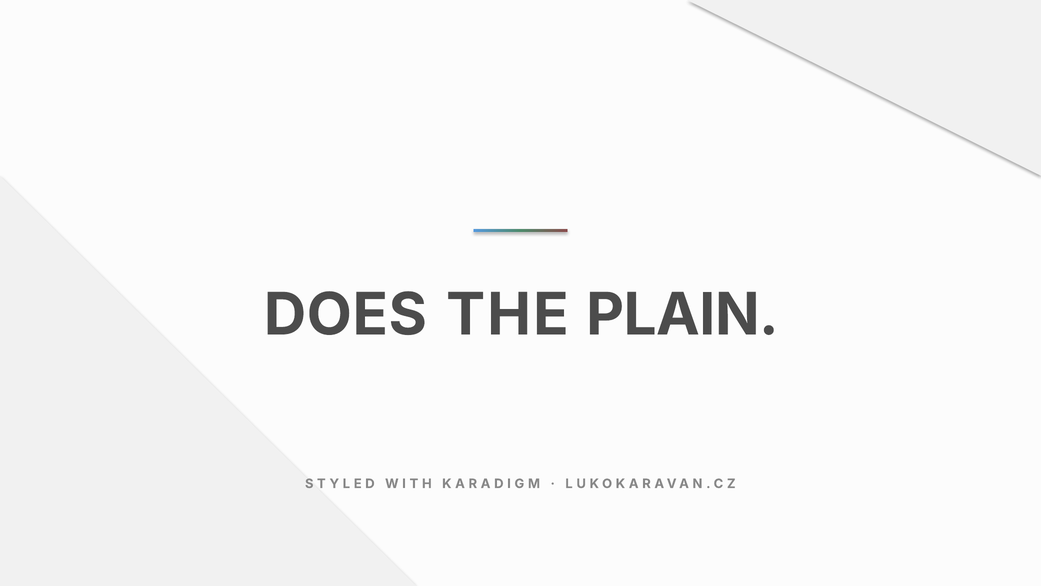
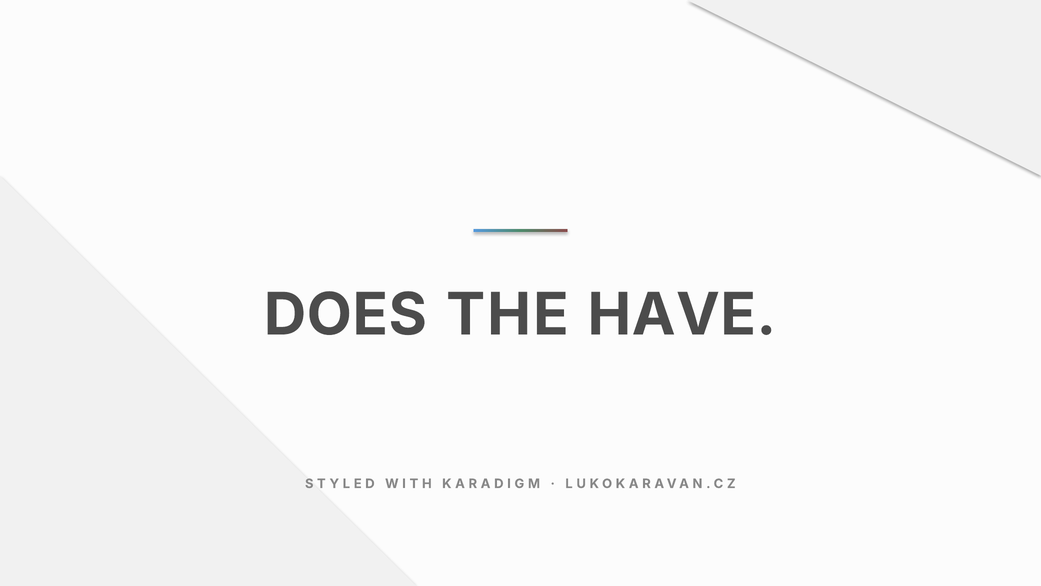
PLAIN: PLAIN -> HAVE
